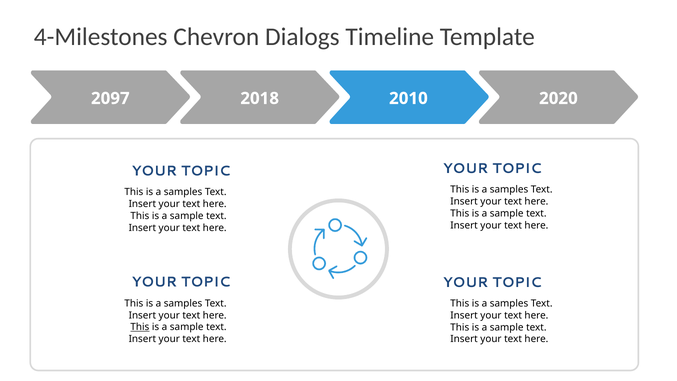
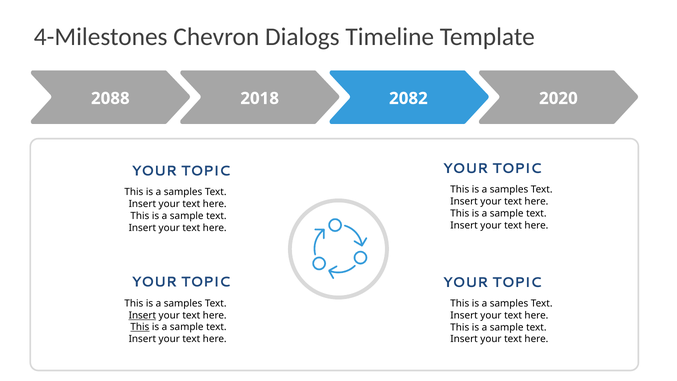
2097: 2097 -> 2088
2010: 2010 -> 2082
Insert at (142, 315) underline: none -> present
